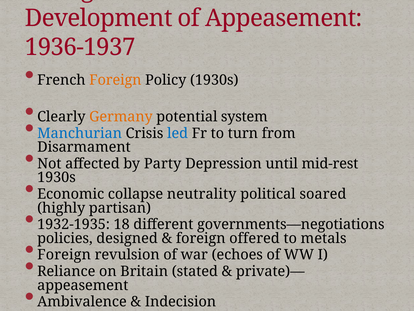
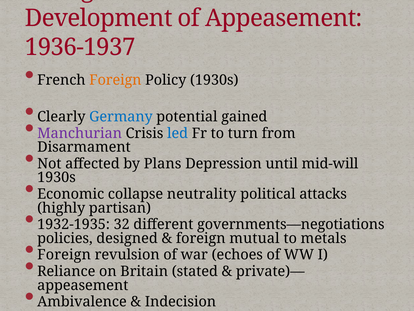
Germany colour: orange -> blue
system: system -> gained
Manchurian colour: blue -> purple
Party: Party -> Plans
mid-rest: mid-rest -> mid-will
soared: soared -> attacks
18: 18 -> 32
offered: offered -> mutual
